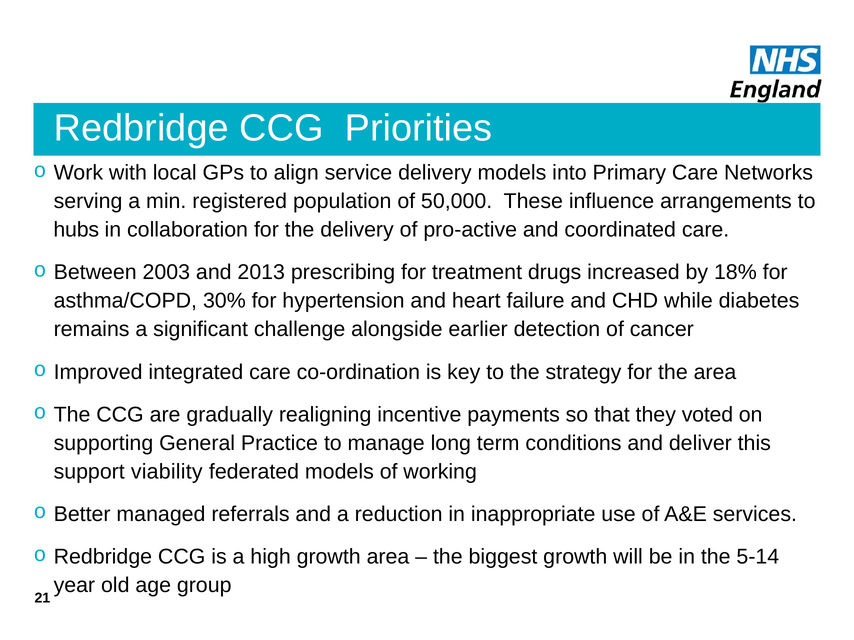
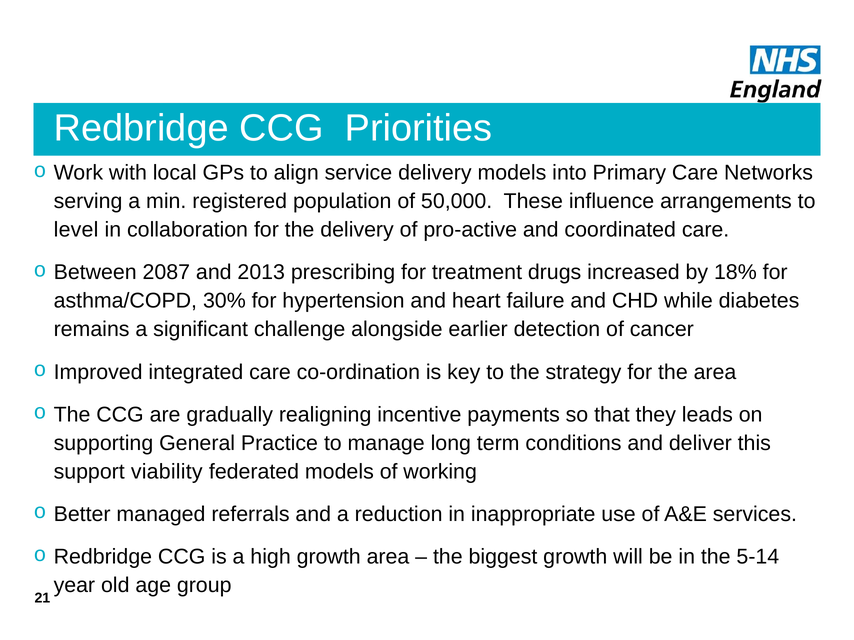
hubs: hubs -> level
2003: 2003 -> 2087
voted: voted -> leads
